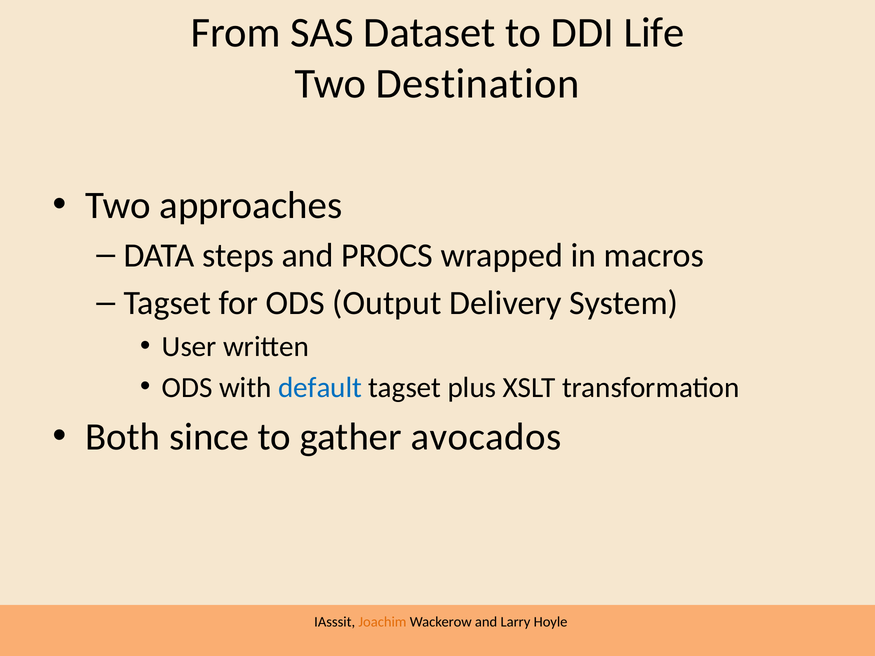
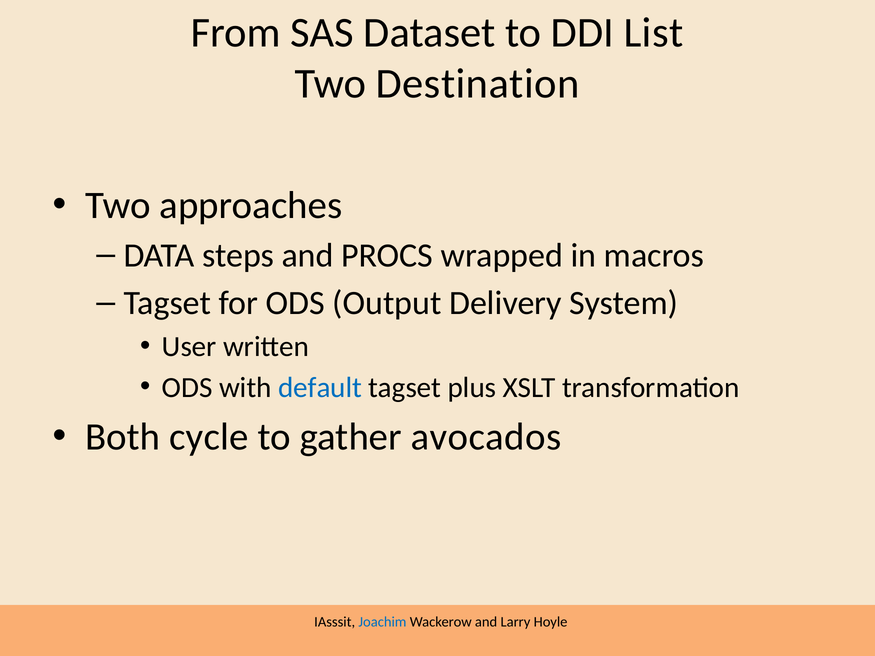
Life: Life -> List
since: since -> cycle
Joachim colour: orange -> blue
